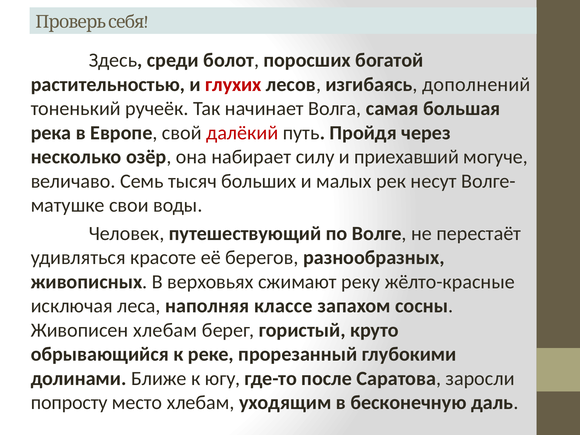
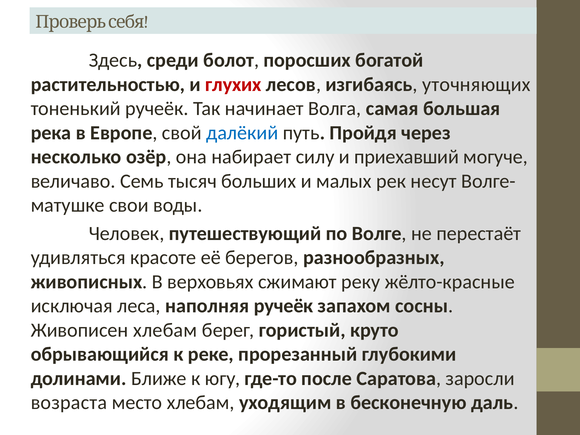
дополнений: дополнений -> уточняющих
далёкий colour: red -> blue
наполняя классе: классе -> ручеёк
попросту: попросту -> возраста
